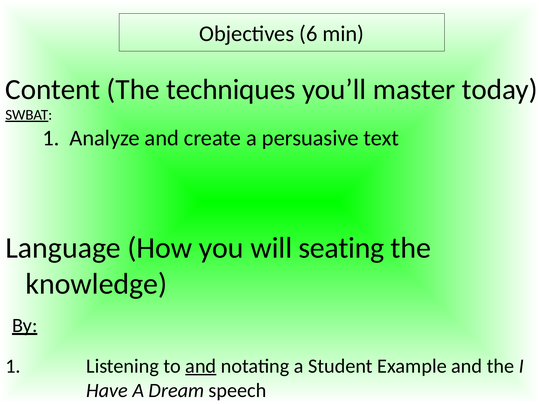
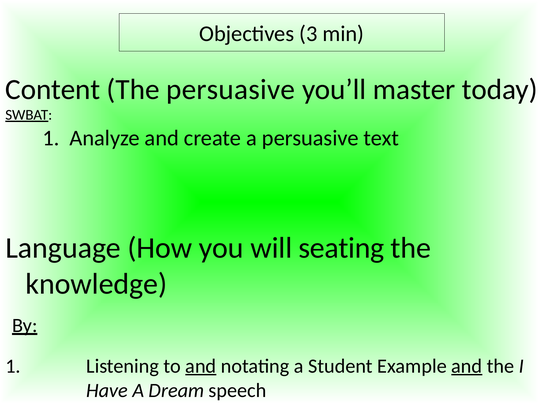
6: 6 -> 3
The techniques: techniques -> persuasive
and at (467, 366) underline: none -> present
